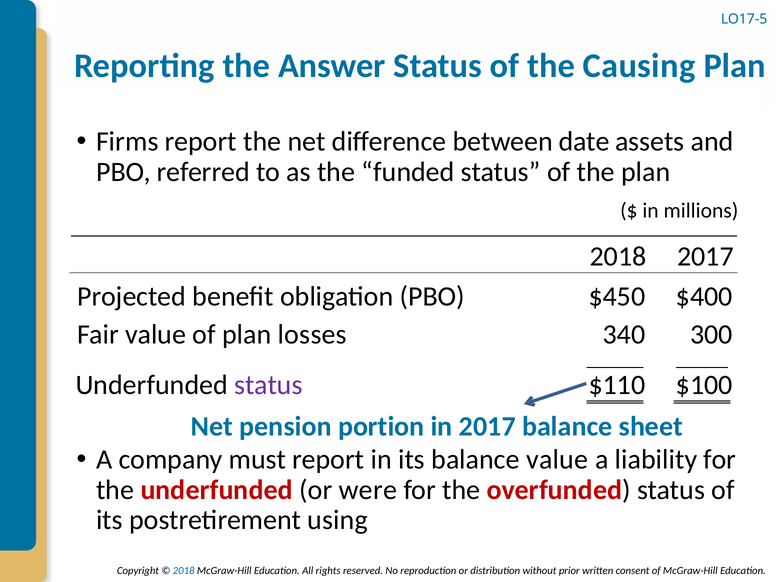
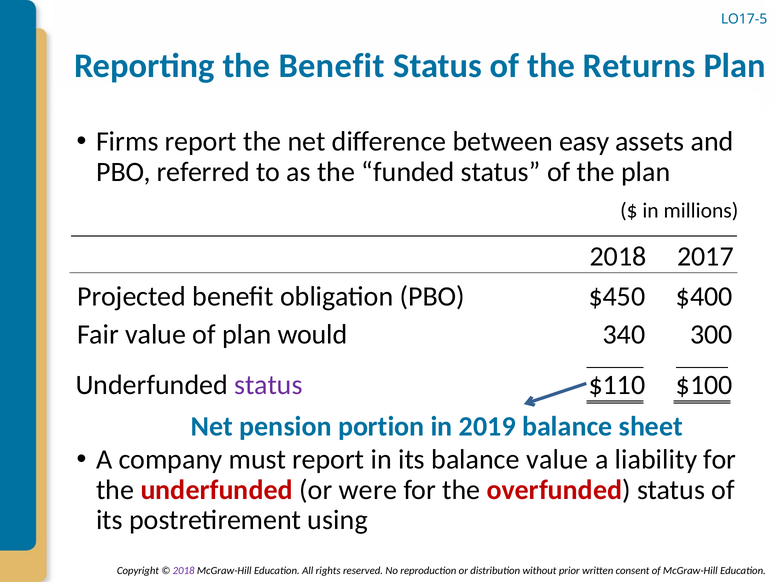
the Answer: Answer -> Benefit
Causing: Causing -> Returns
date: date -> easy
losses: losses -> would
in 2017: 2017 -> 2019
2018 at (184, 571) colour: blue -> purple
